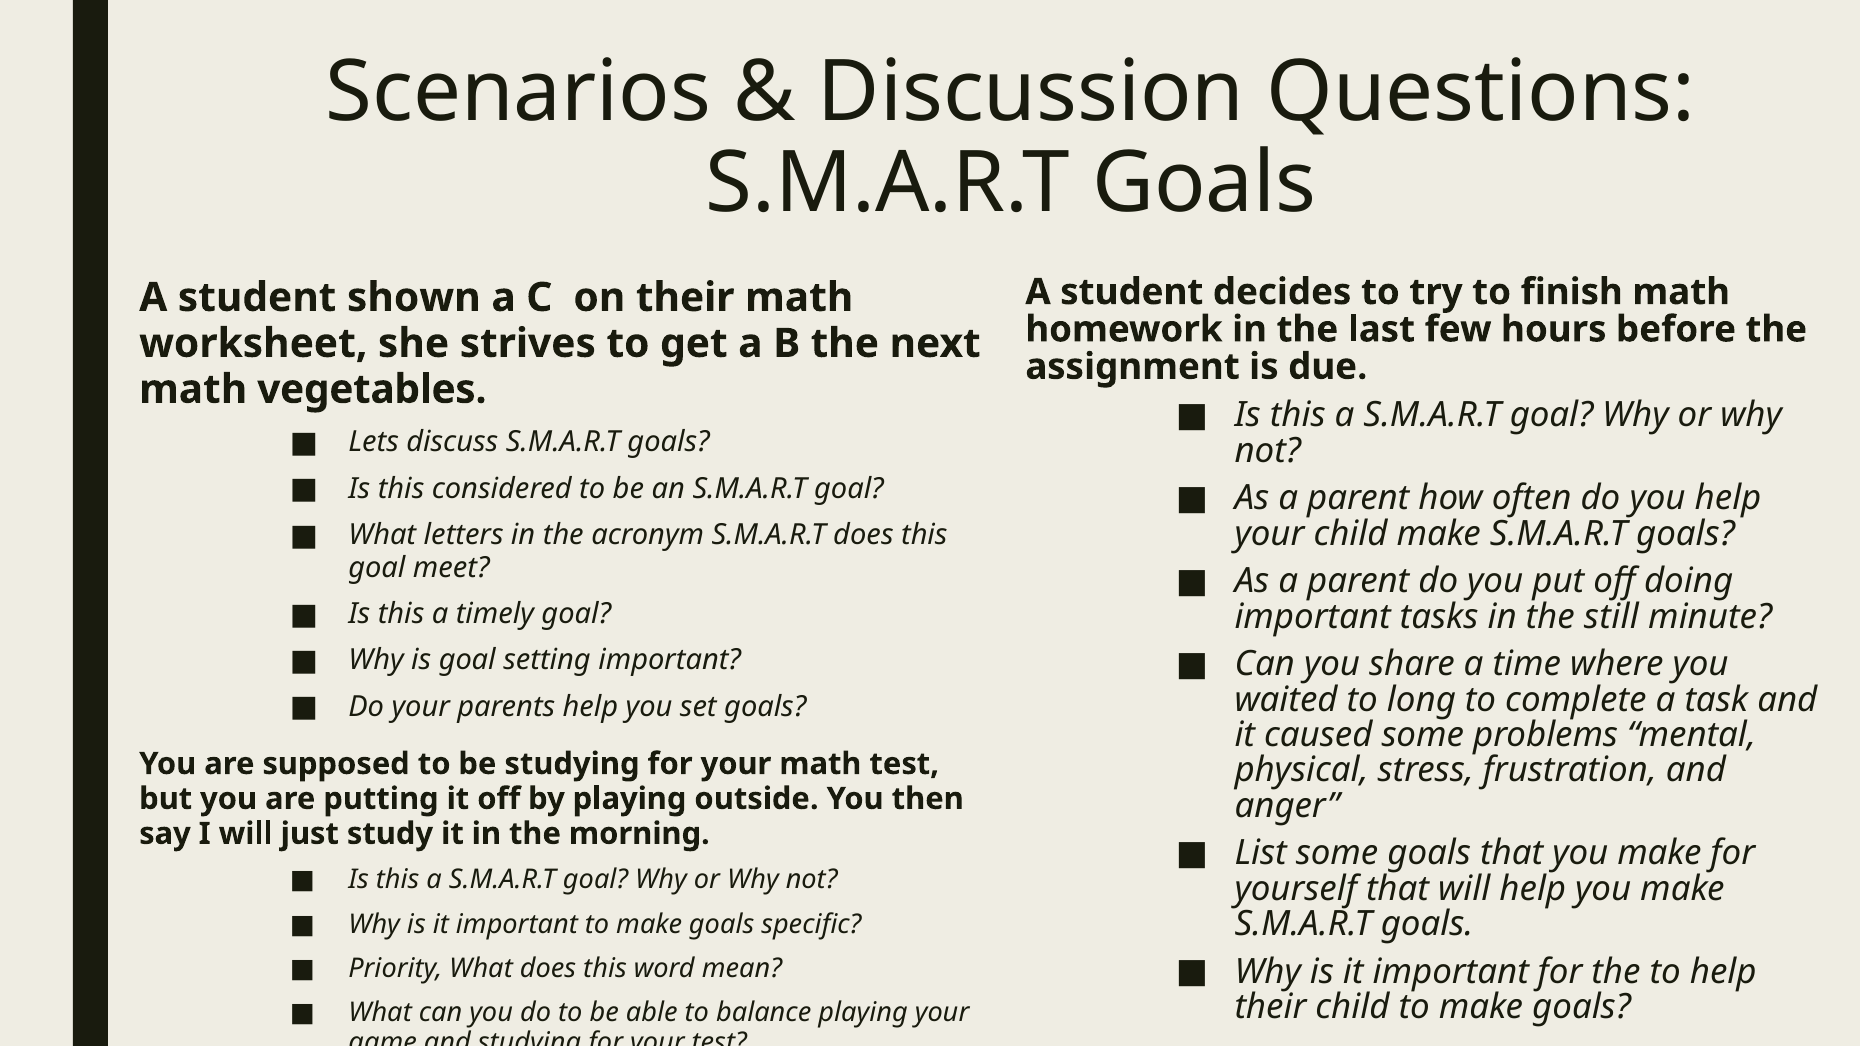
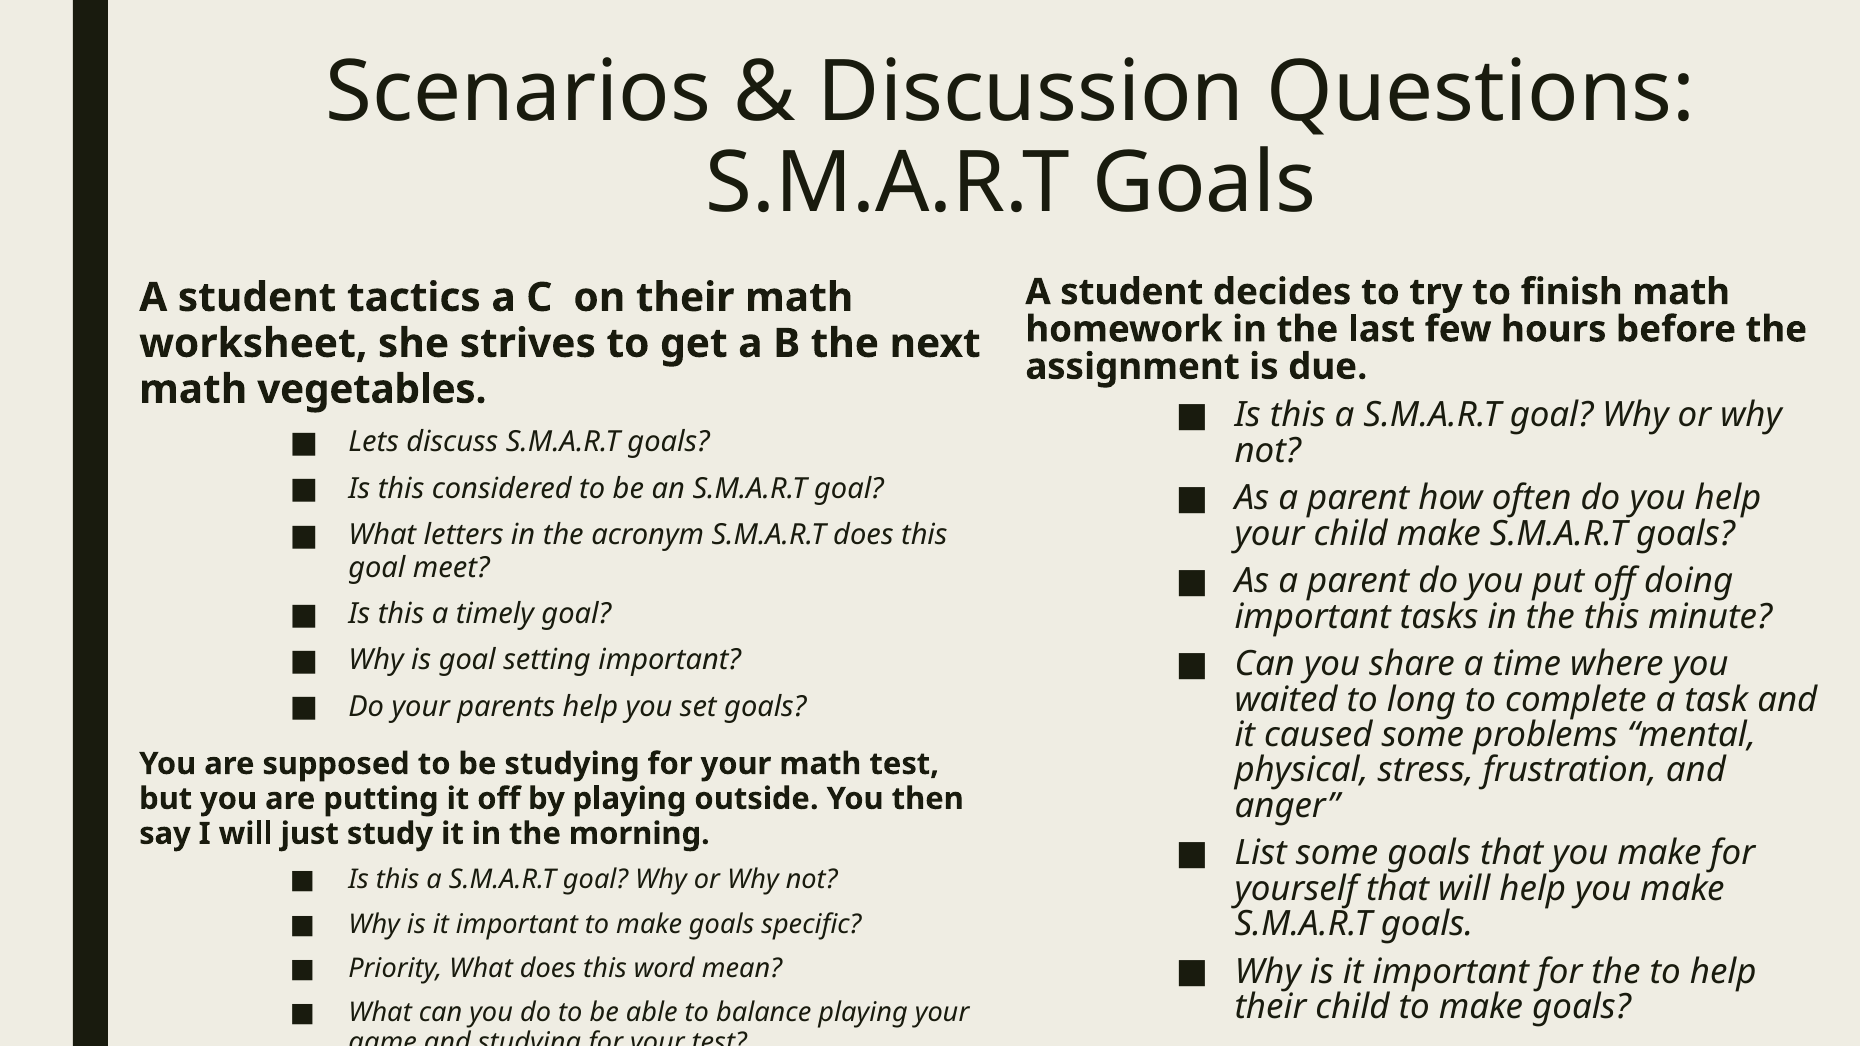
shown: shown -> tactics
the still: still -> this
